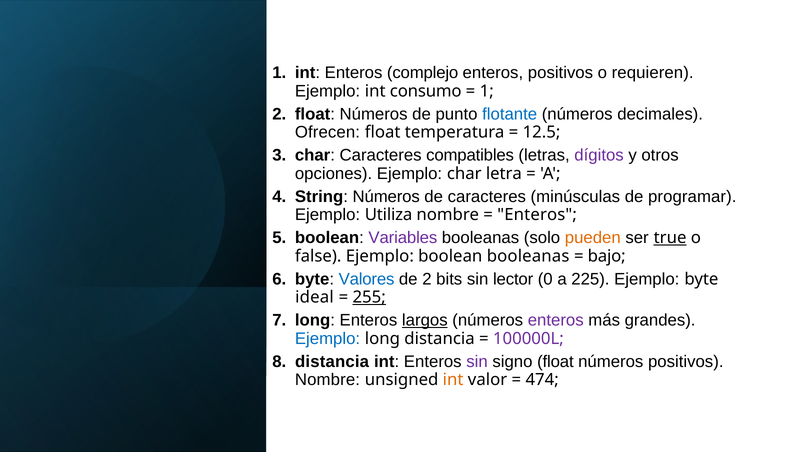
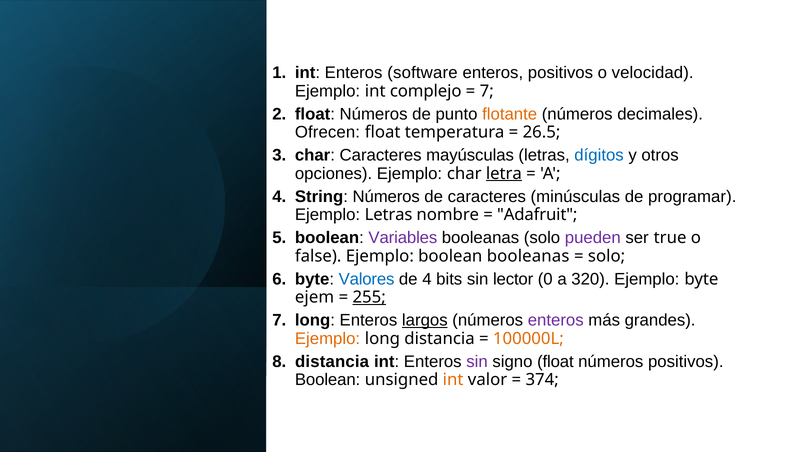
complejo: complejo -> software
requieren: requieren -> velocidad
consumo: consumo -> complejo
1 at (487, 91): 1 -> 7
flotante colour: blue -> orange
12.5: 12.5 -> 26.5
compatibles: compatibles -> mayúsculas
dígitos colour: purple -> blue
letra underline: none -> present
Ejemplo Utiliza: Utiliza -> Letras
Enteros at (537, 215): Enteros -> Adafruit
pueden colour: orange -> purple
true underline: present -> none
bajo at (607, 256): bajo -> solo
de 2: 2 -> 4
225: 225 -> 320
ideal: ideal -> ejem
Ejemplo at (328, 339) colour: blue -> orange
100000L colour: purple -> orange
Nombre at (327, 380): Nombre -> Boolean
474: 474 -> 374
